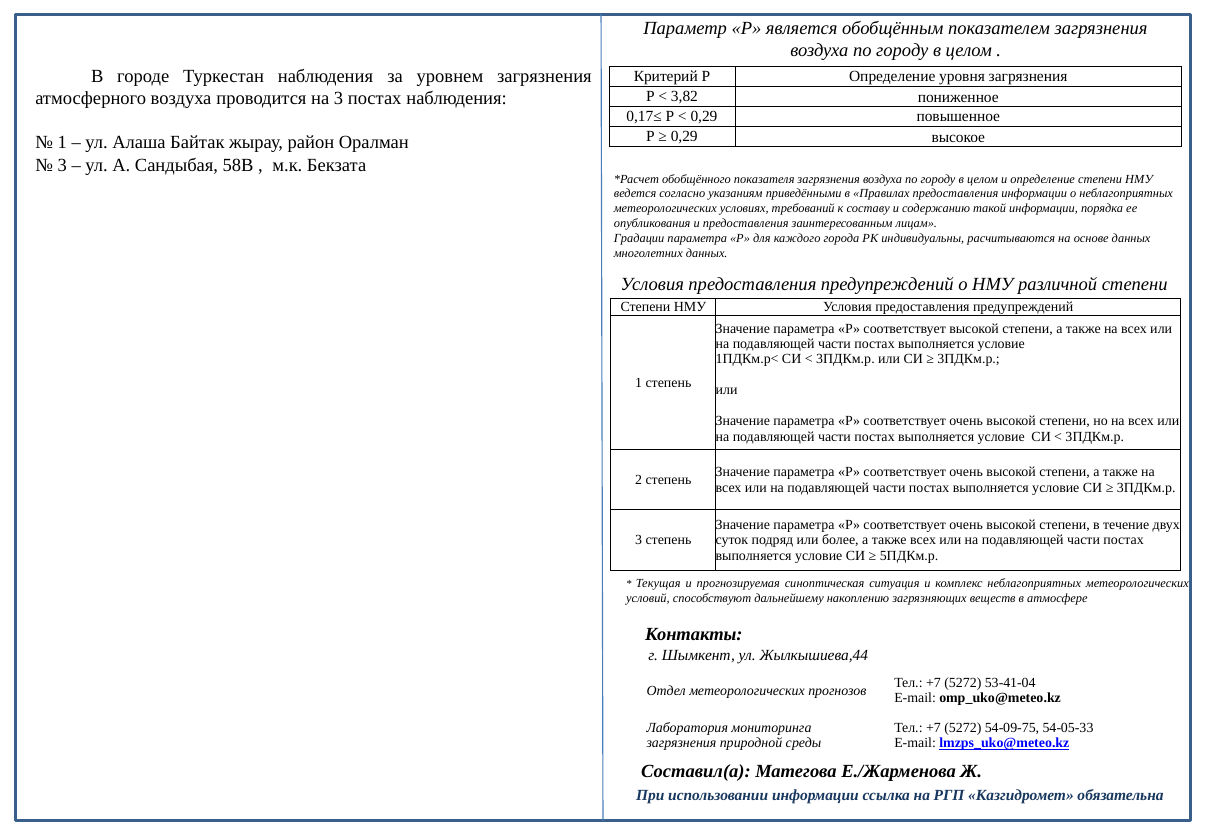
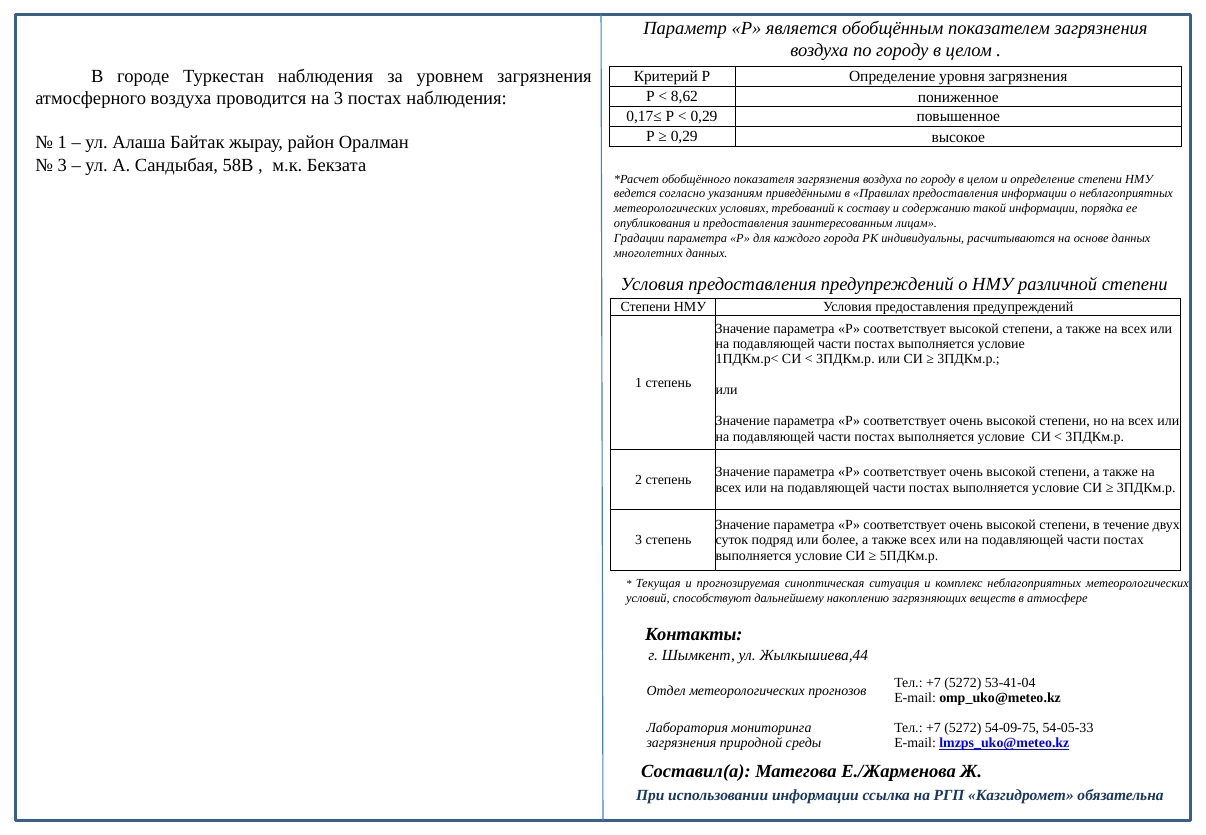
3,82: 3,82 -> 8,62
